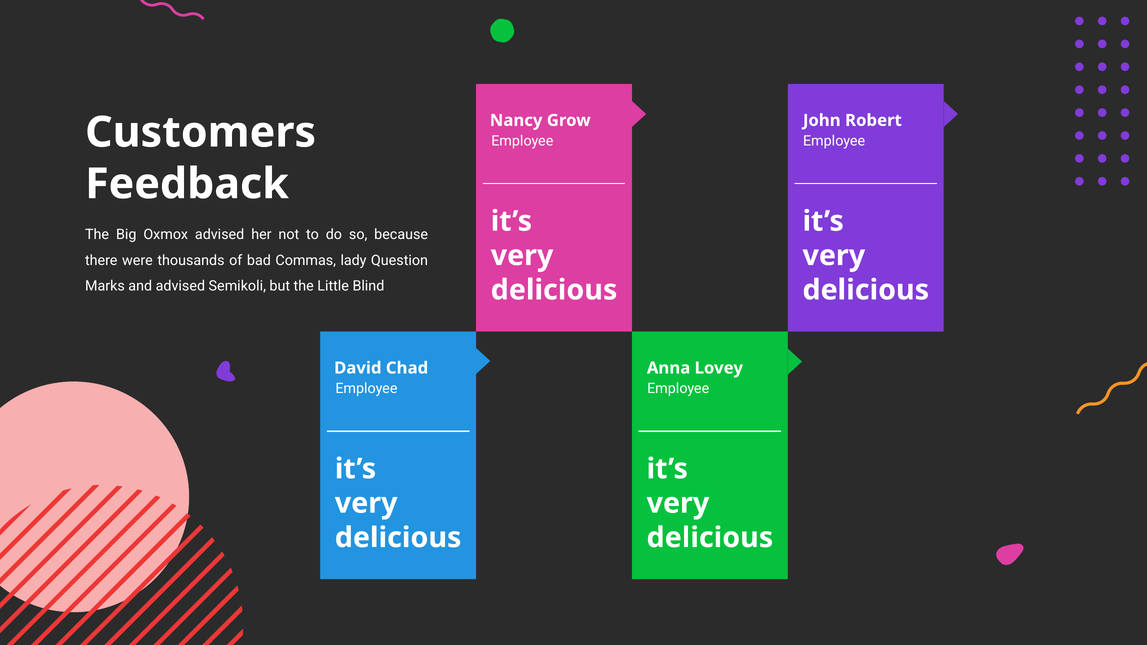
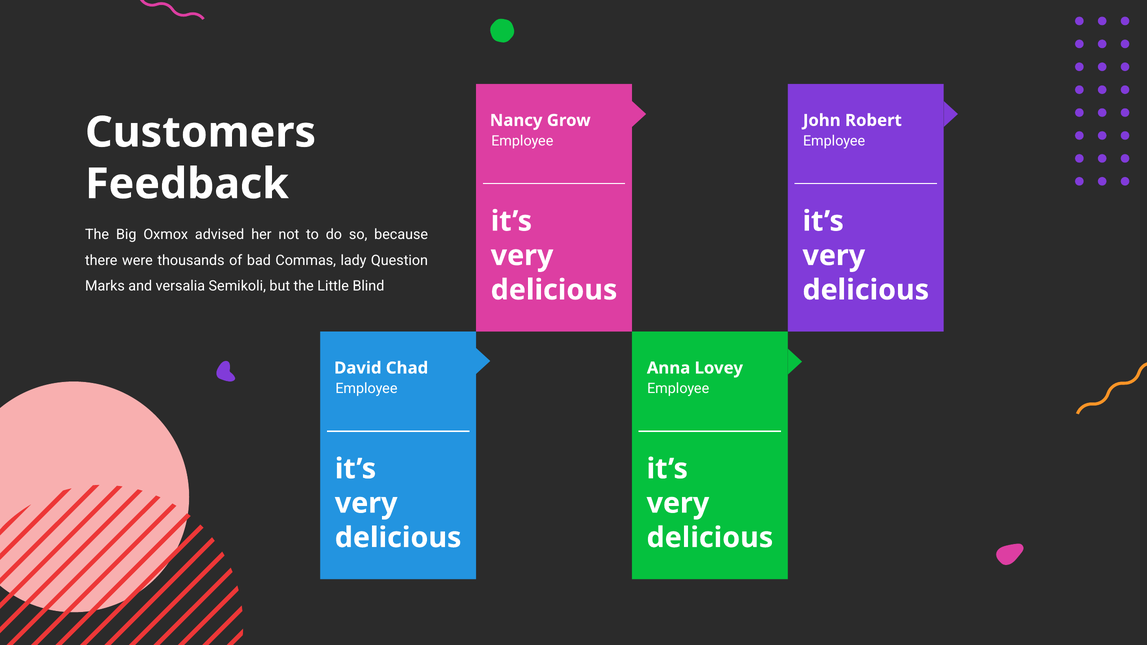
and advised: advised -> versalia
